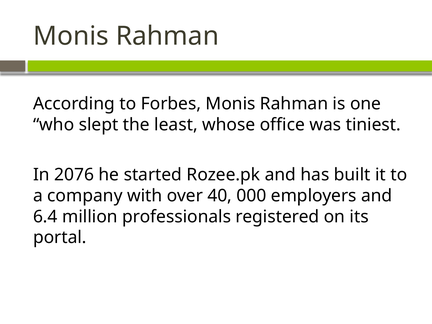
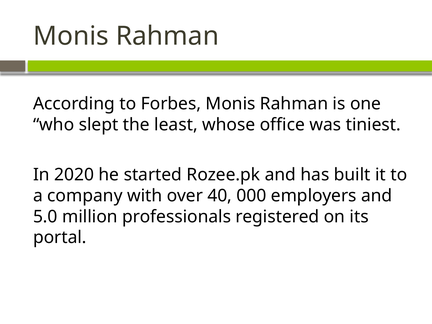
2076: 2076 -> 2020
6.4: 6.4 -> 5.0
